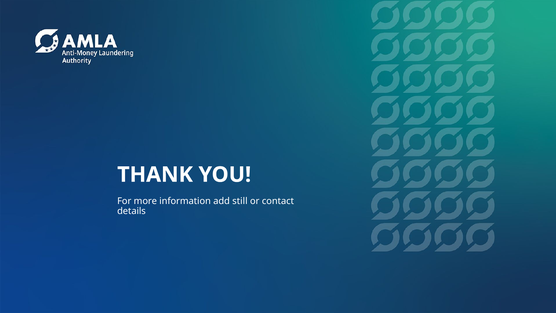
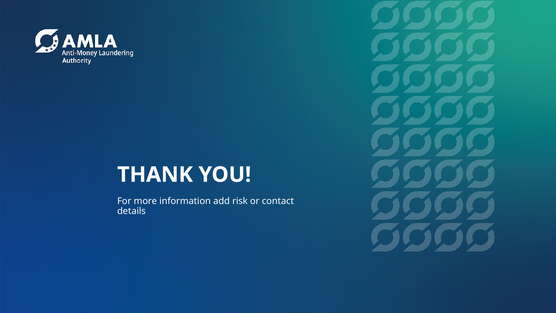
still: still -> risk
